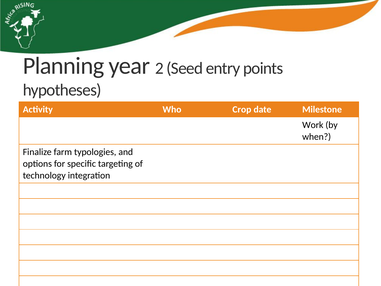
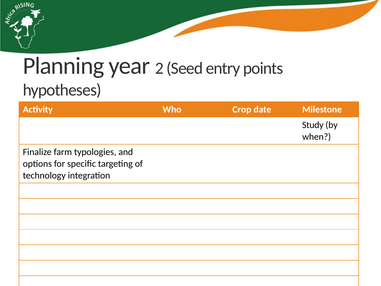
Work: Work -> Study
